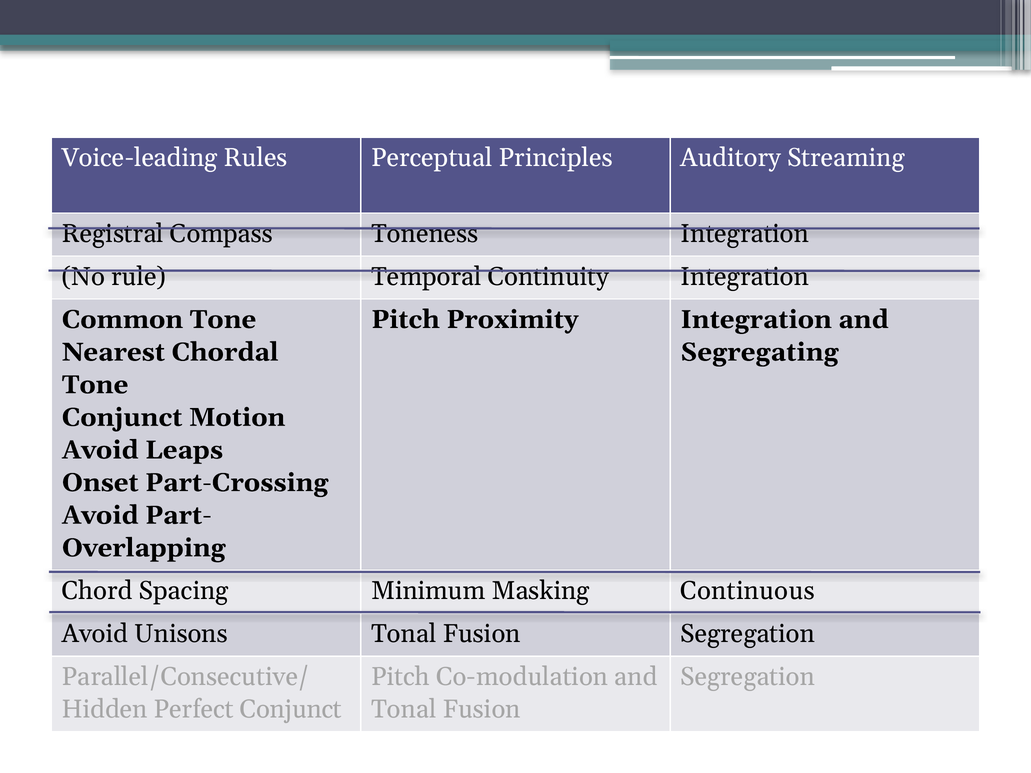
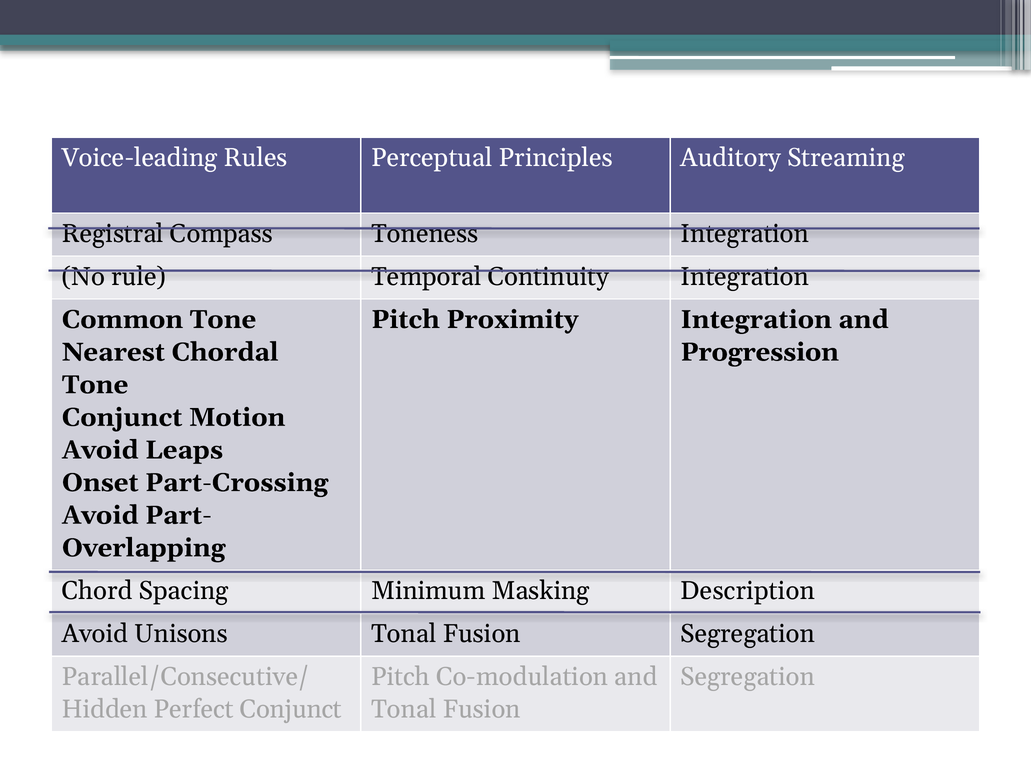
Segregating: Segregating -> Progression
Continuous: Continuous -> Description
